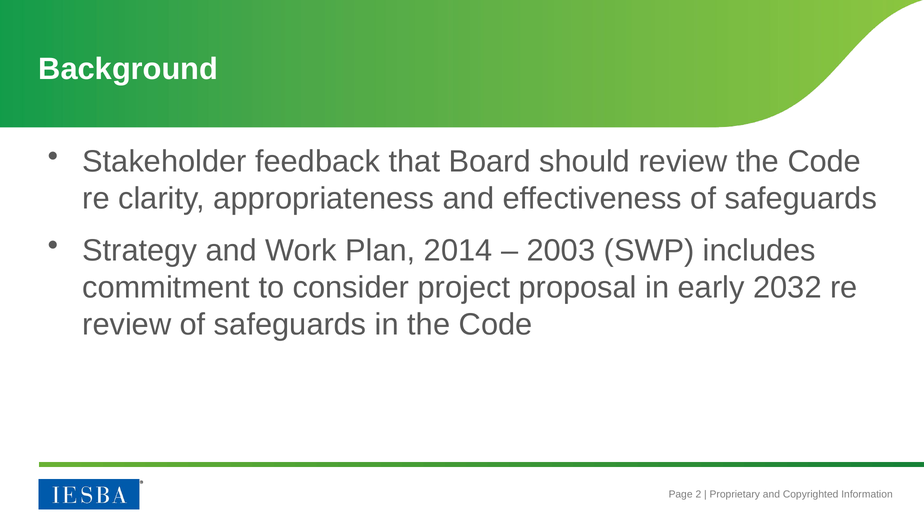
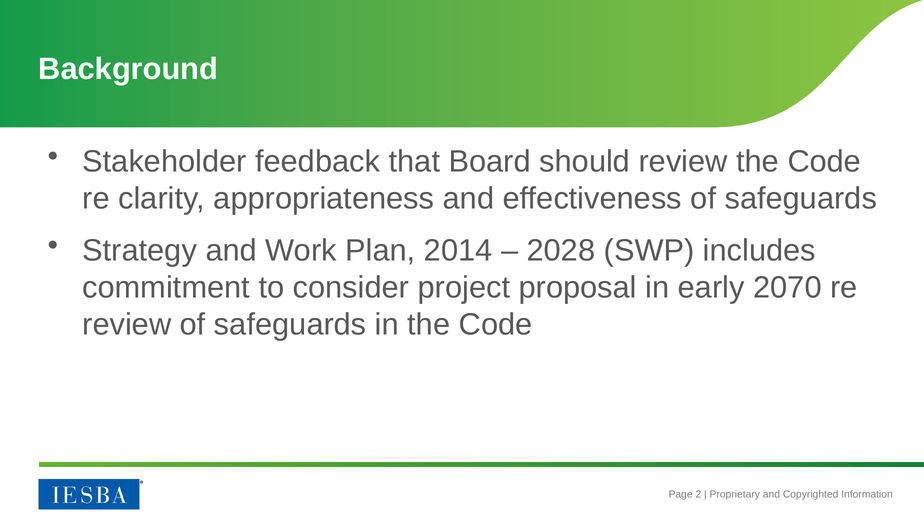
2003: 2003 -> 2028
2032: 2032 -> 2070
